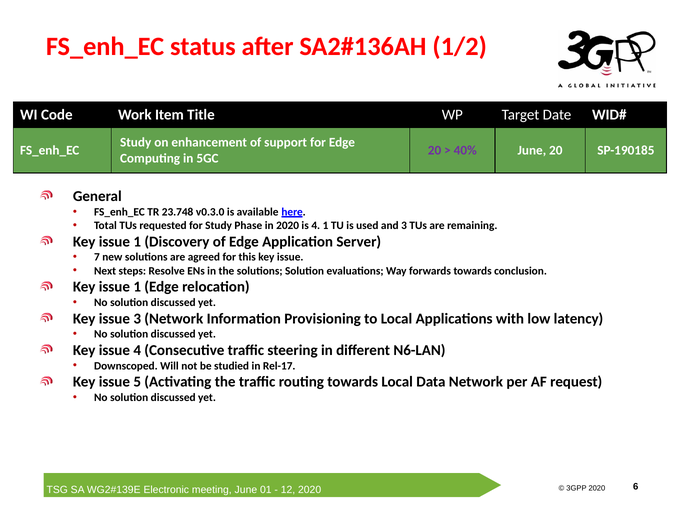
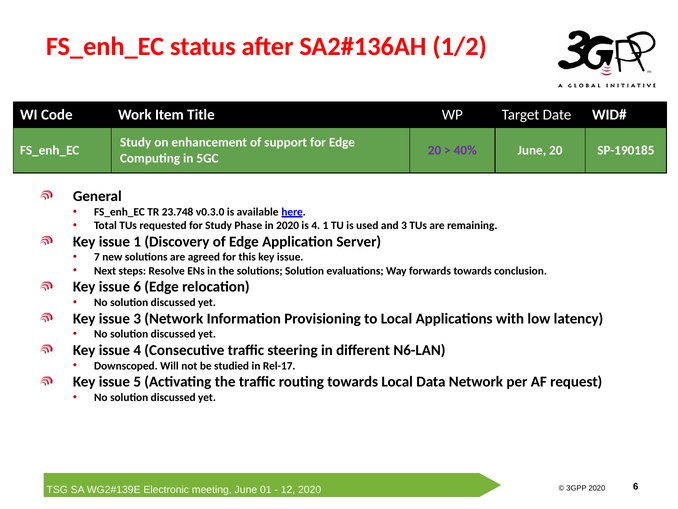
1 at (137, 287): 1 -> 6
